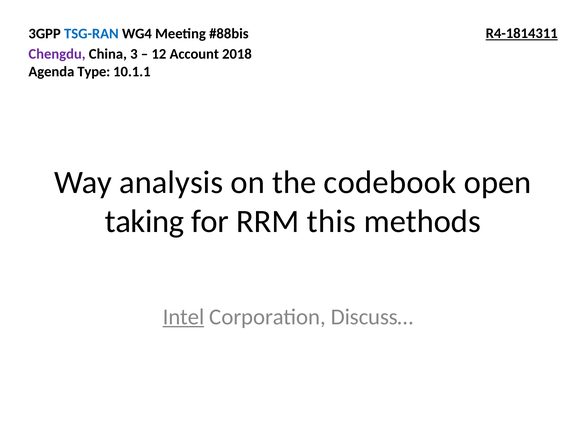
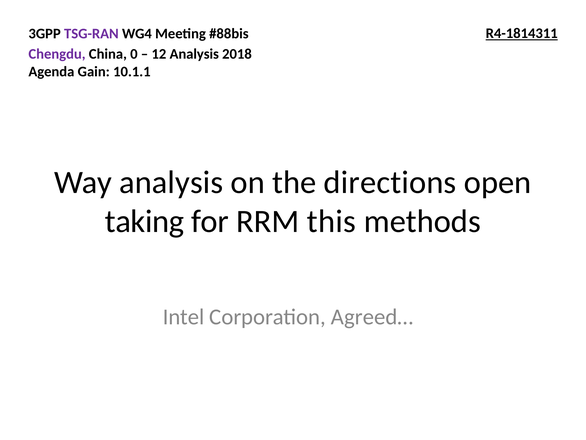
TSG-RAN colour: blue -> purple
3: 3 -> 0
12 Account: Account -> Analysis
Type: Type -> Gain
codebook: codebook -> directions
Intel underline: present -> none
Discuss…: Discuss… -> Agreed…
